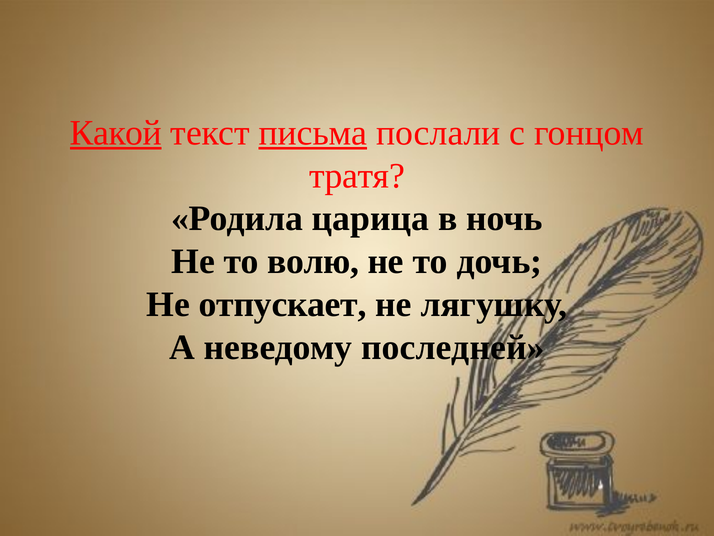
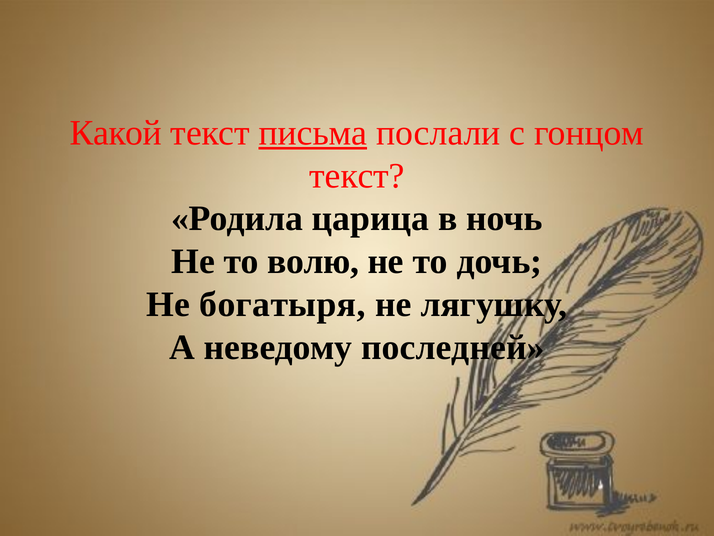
Какой underline: present -> none
тратя at (357, 176): тратя -> текст
отпускает: отпускает -> богатыря
